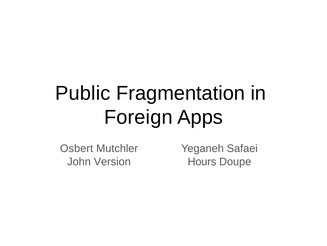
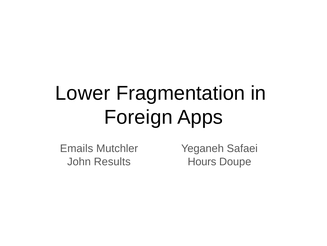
Public: Public -> Lower
Osbert: Osbert -> Emails
Version: Version -> Results
